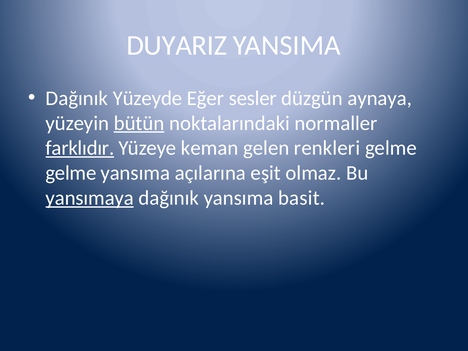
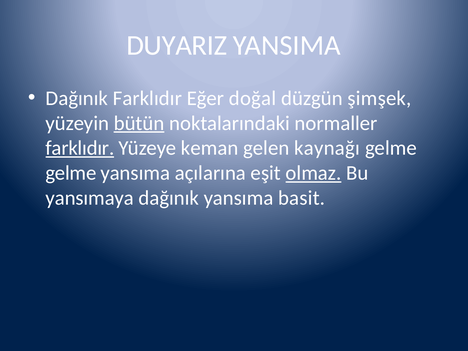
Dağınık Yüzeyde: Yüzeyde -> Farklıdır
sesler: sesler -> doğal
aynaya: aynaya -> şimşek
renkleri: renkleri -> kaynağı
olmaz underline: none -> present
yansımaya underline: present -> none
